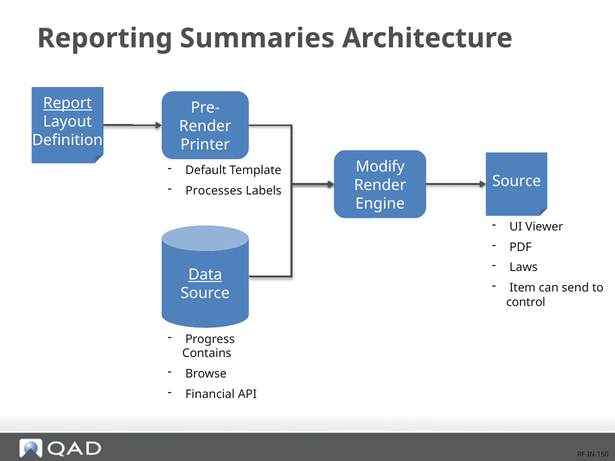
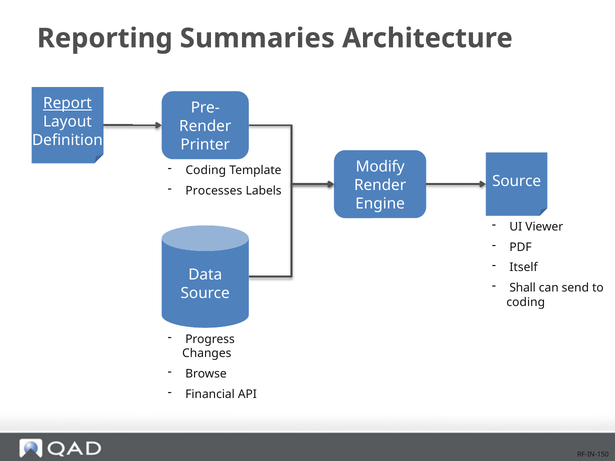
Default at (206, 171): Default -> Coding
Laws: Laws -> Itself
Data underline: present -> none
Item: Item -> Shall
control at (526, 302): control -> coding
Contains: Contains -> Changes
